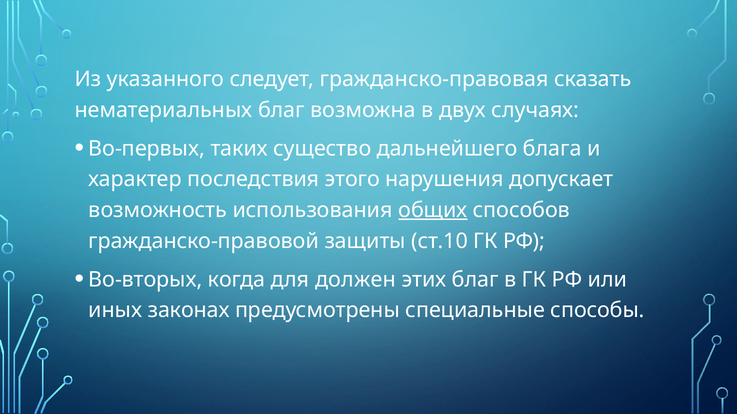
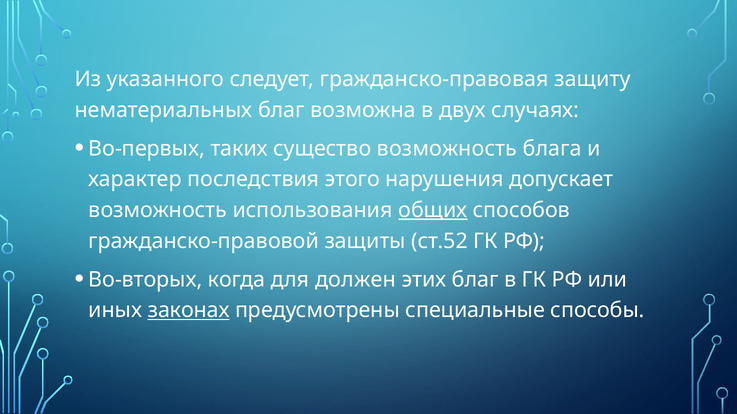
сказать: сказать -> защиту
существо дальнейшего: дальнейшего -> возможность
ст.10: ст.10 -> ст.52
законах underline: none -> present
